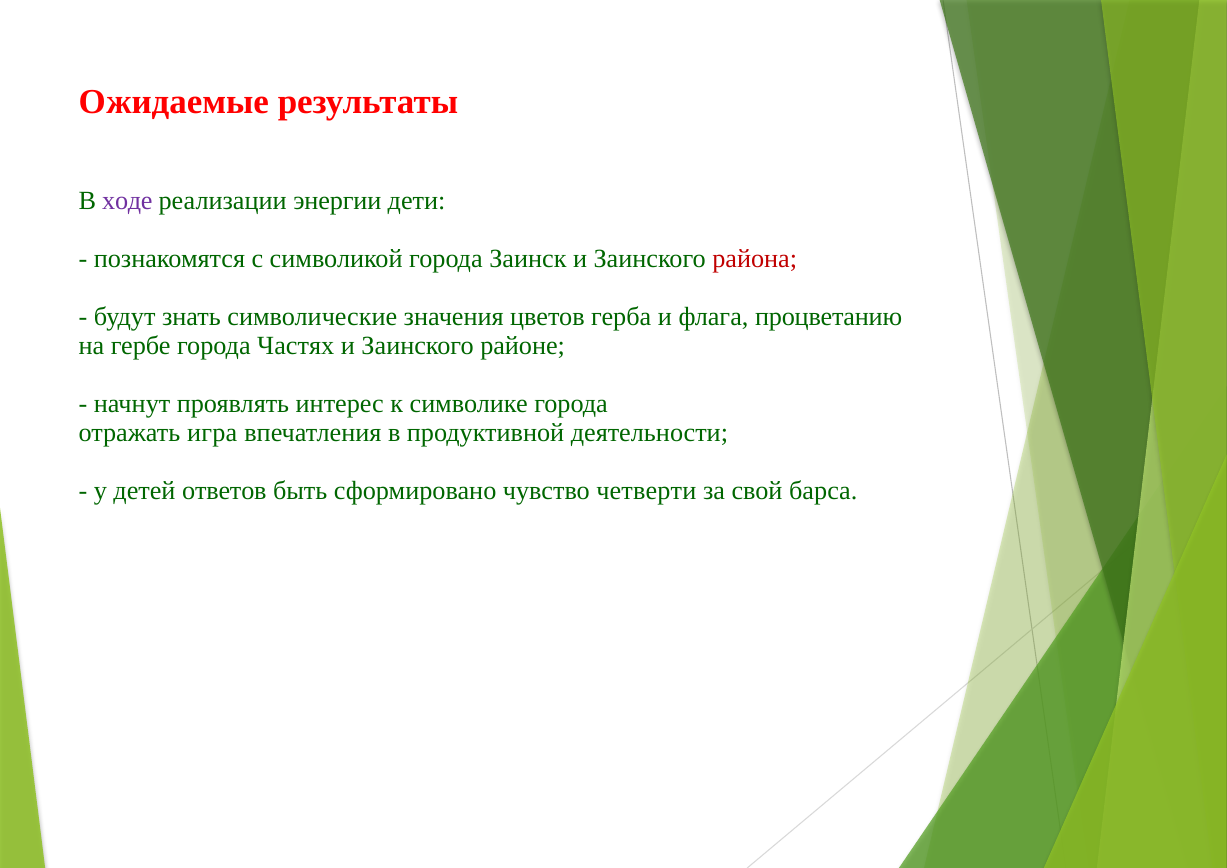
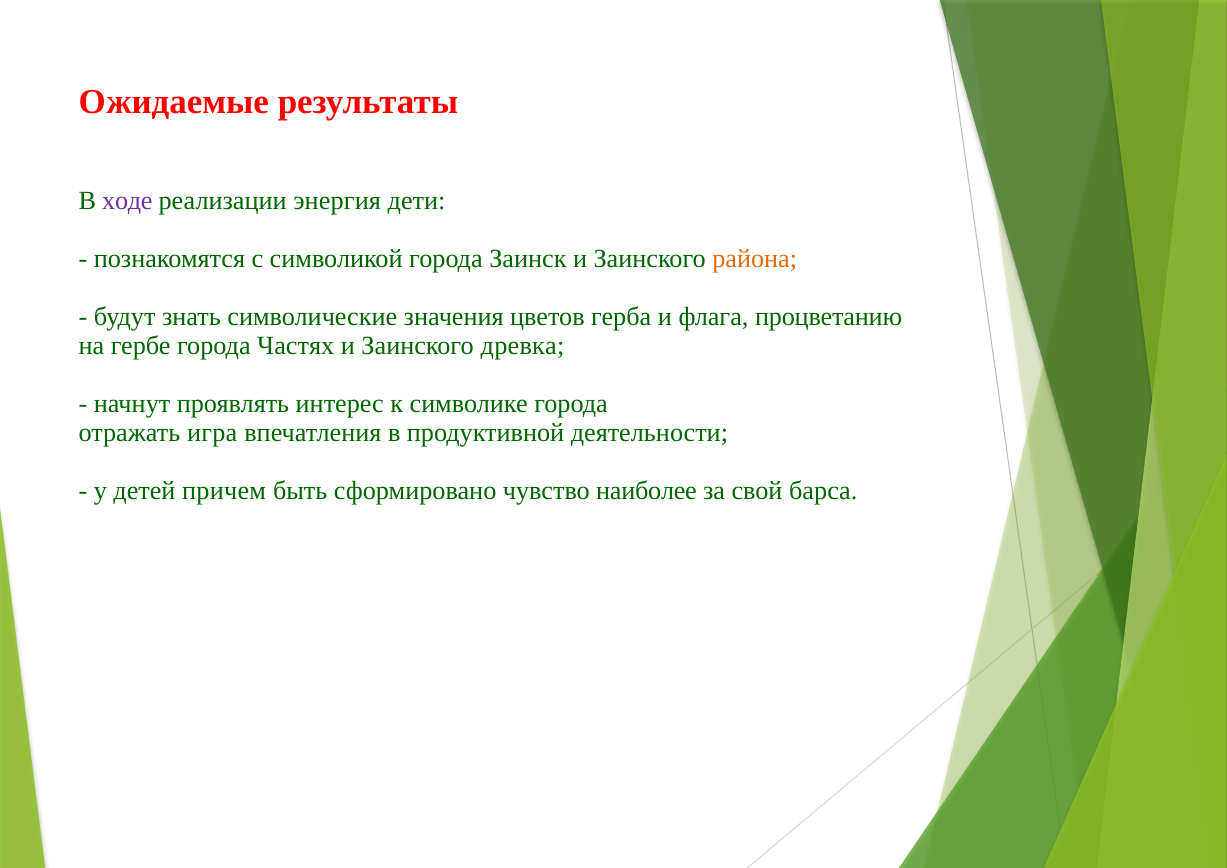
энергии: энергии -> энергия
района colour: red -> orange
районе: районе -> древка
ответов: ответов -> причем
четверти: четверти -> наиболее
